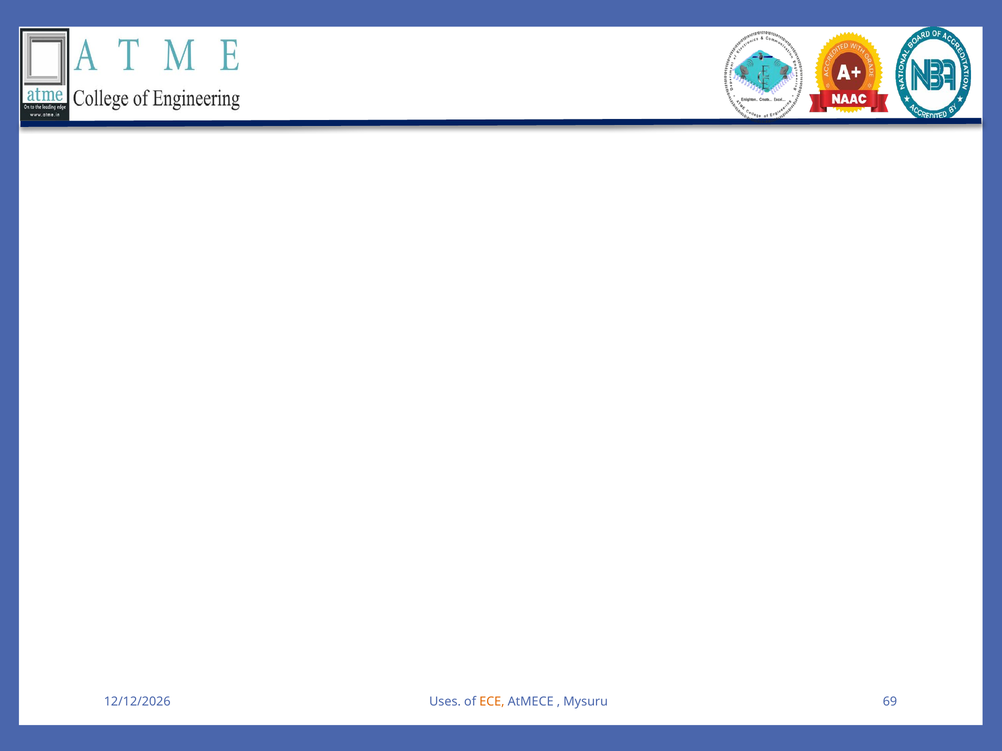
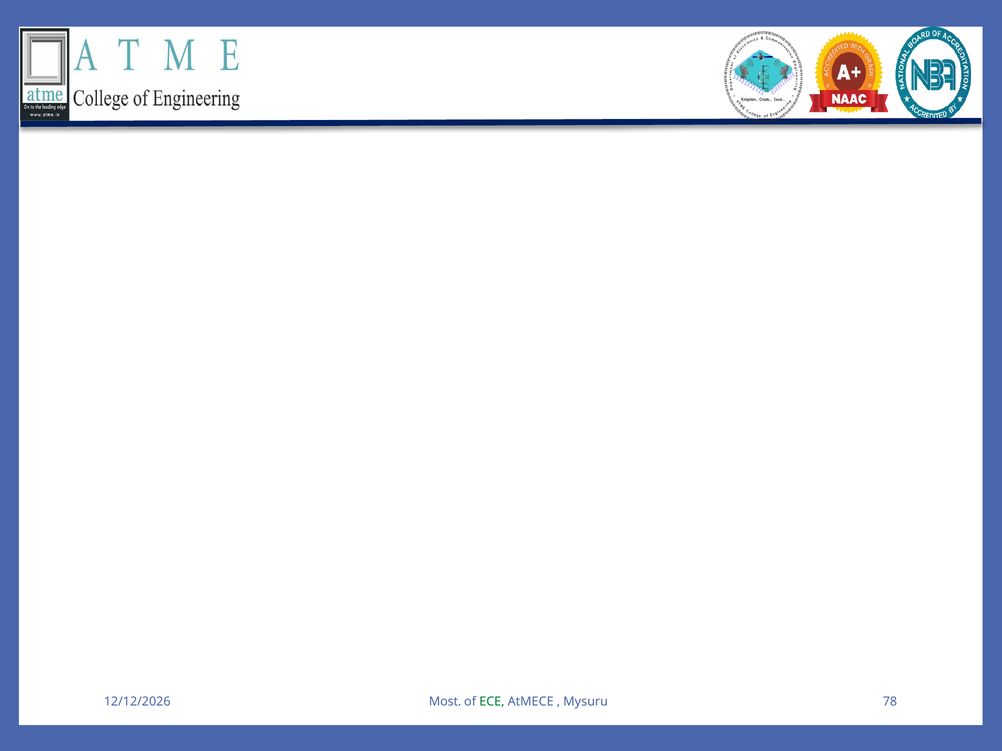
Uses: Uses -> Most
ECE colour: orange -> green
69: 69 -> 78
